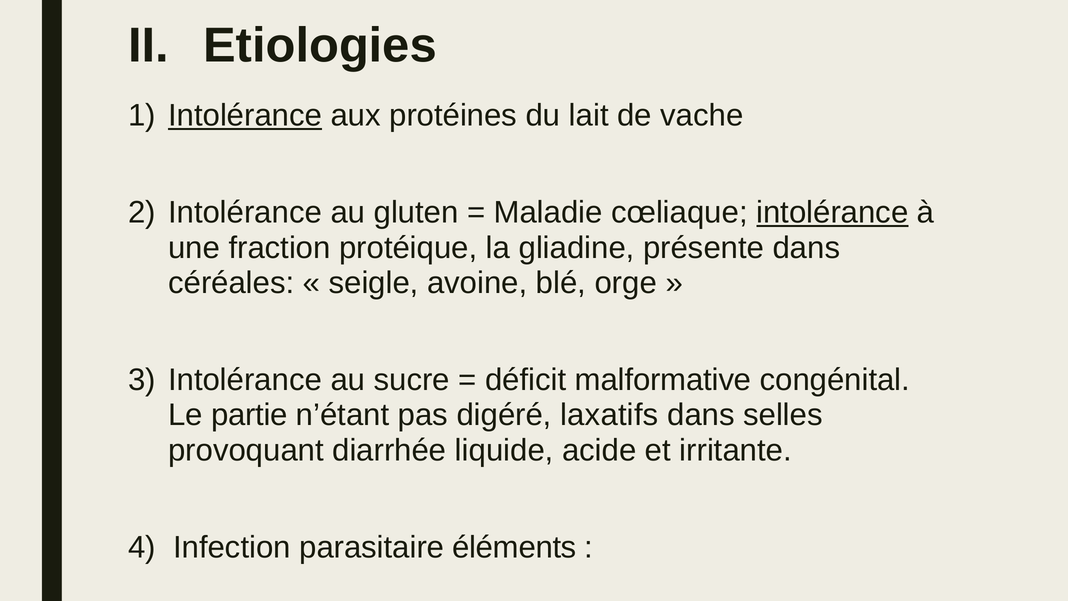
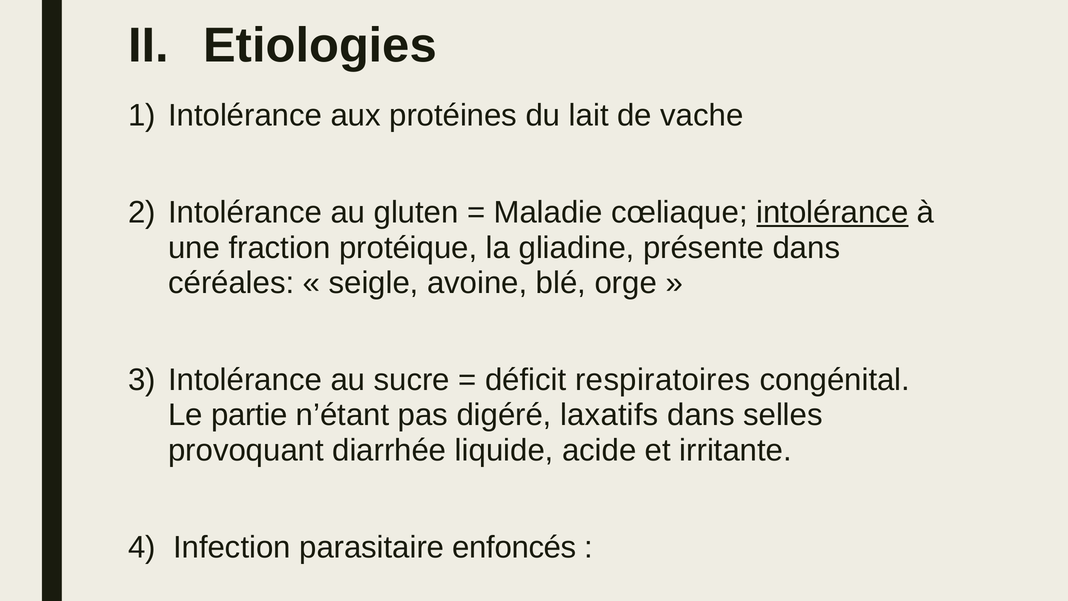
Intolérance at (245, 115) underline: present -> none
malformative: malformative -> respiratoires
éléments: éléments -> enfoncés
